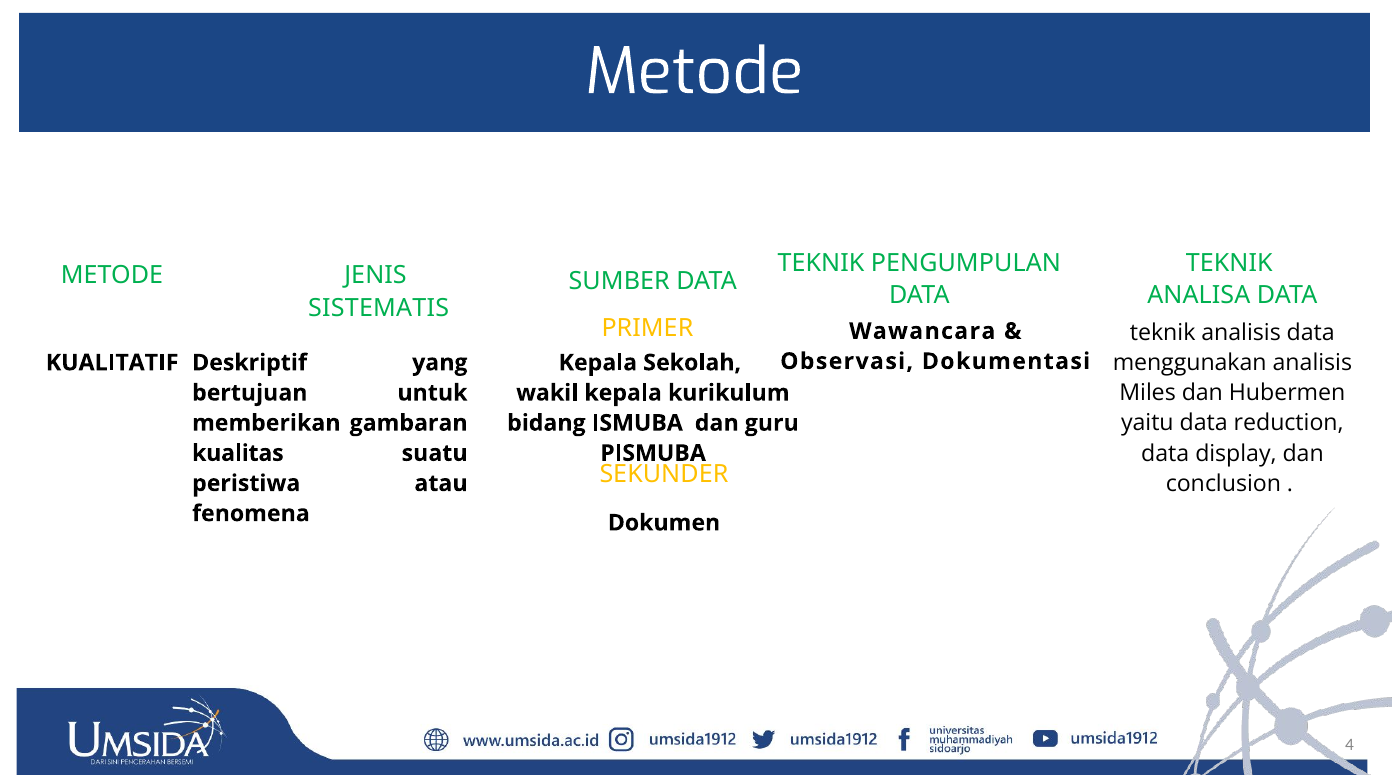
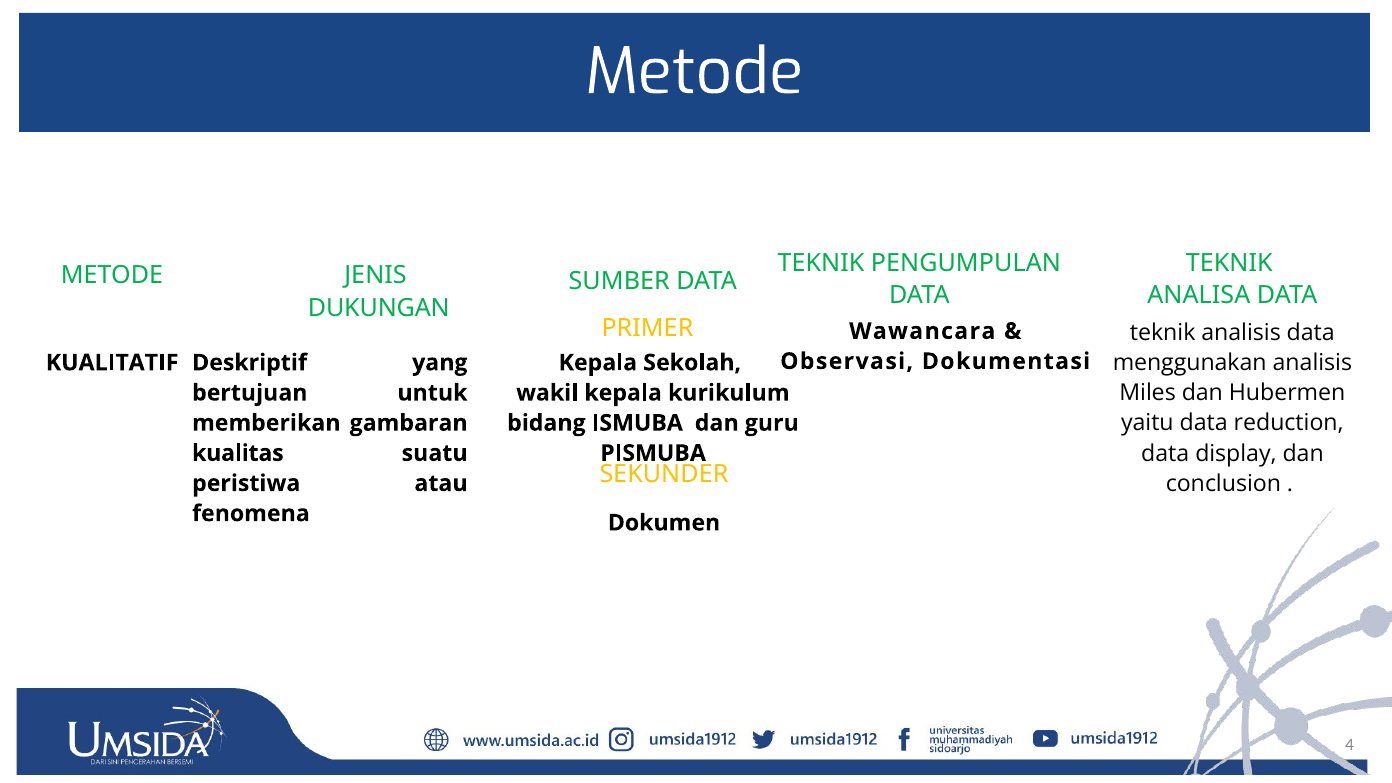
SISTEMATIS: SISTEMATIS -> DUKUNGAN
